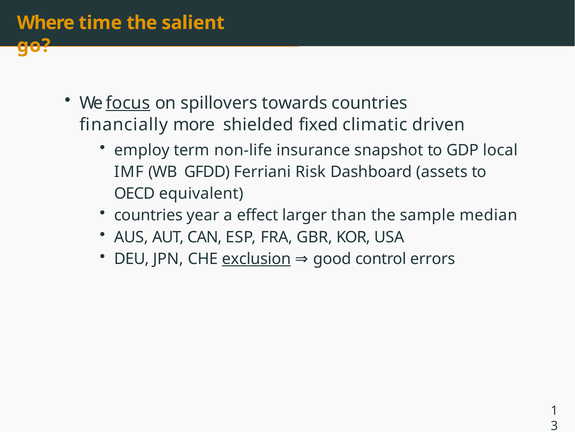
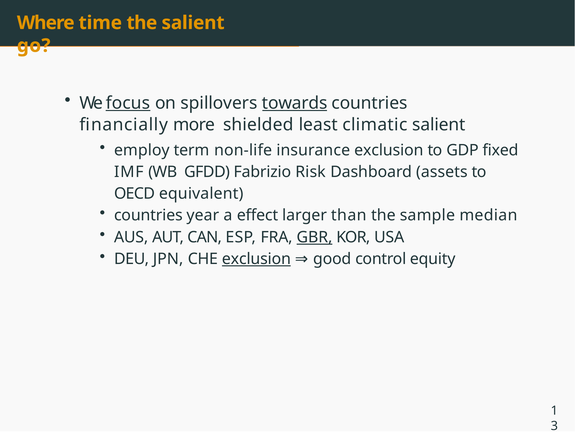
towards underline: none -> present
fixed: fixed -> least
climatic driven: driven -> salient
insurance snapshot: snapshot -> exclusion
local: local -> fixed
Ferriani: Ferriani -> Fabrizio
GBR underline: none -> present
errors: errors -> equity
